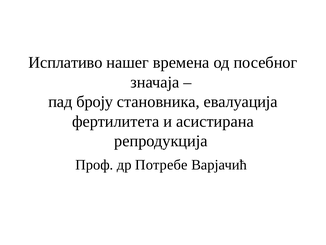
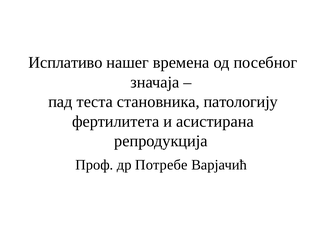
броју: броју -> теста
евалуација: евалуација -> патологију
